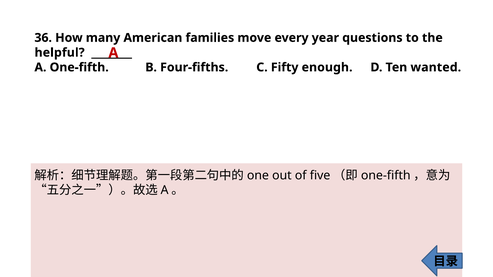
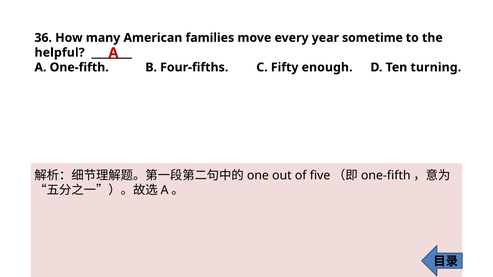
questions: questions -> sometime
wanted: wanted -> turning
